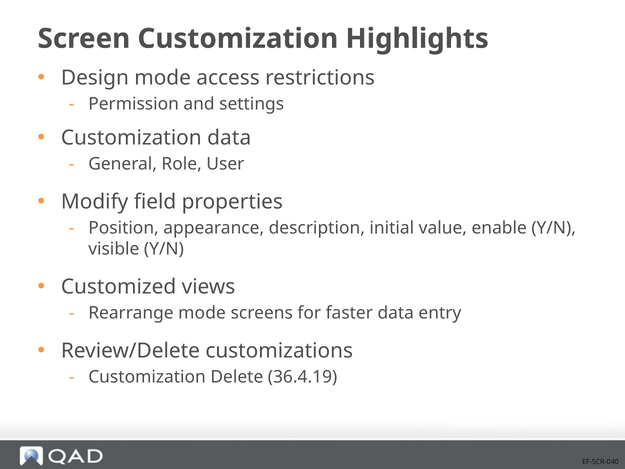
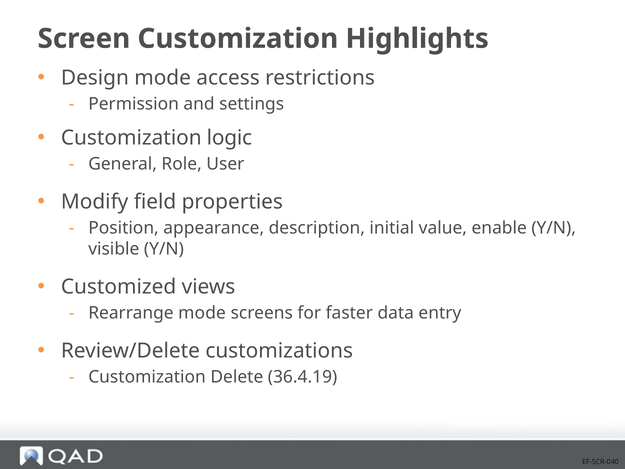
Customization data: data -> logic
